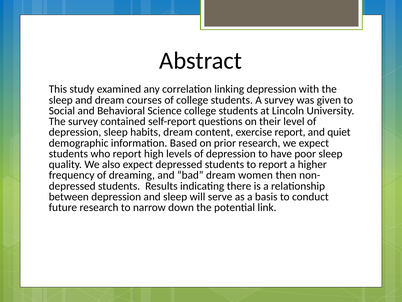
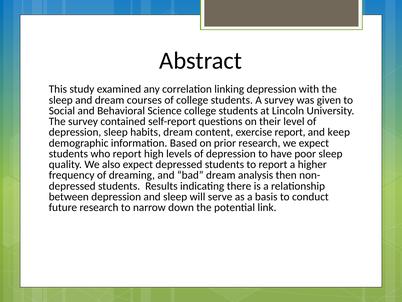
quiet: quiet -> keep
women: women -> analysis
